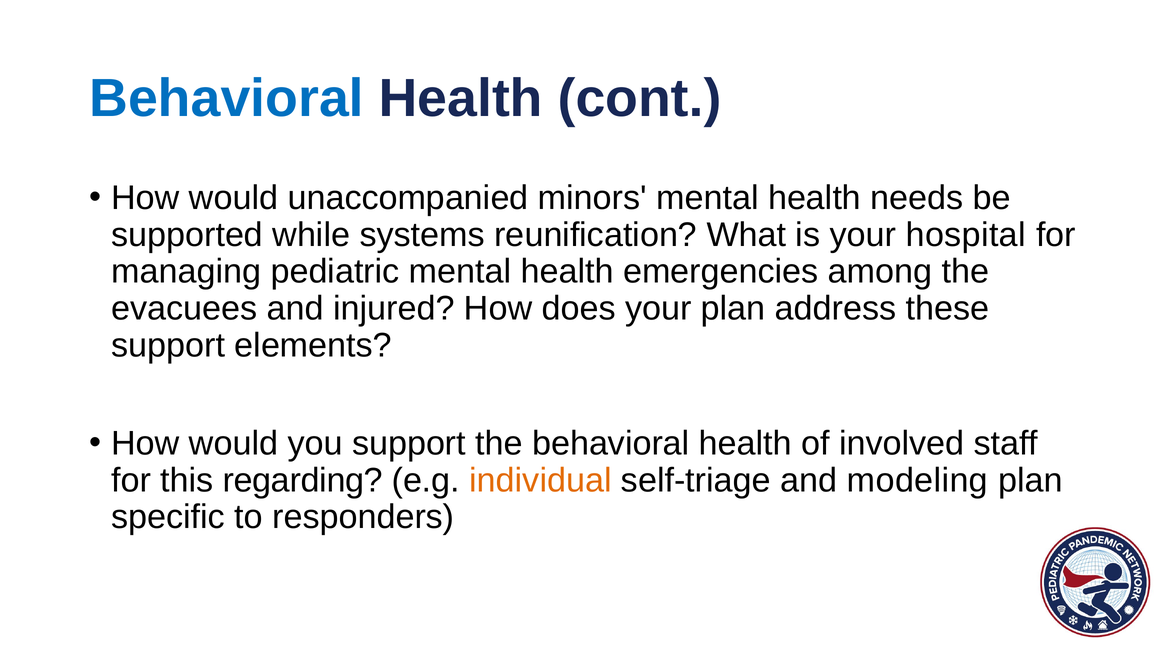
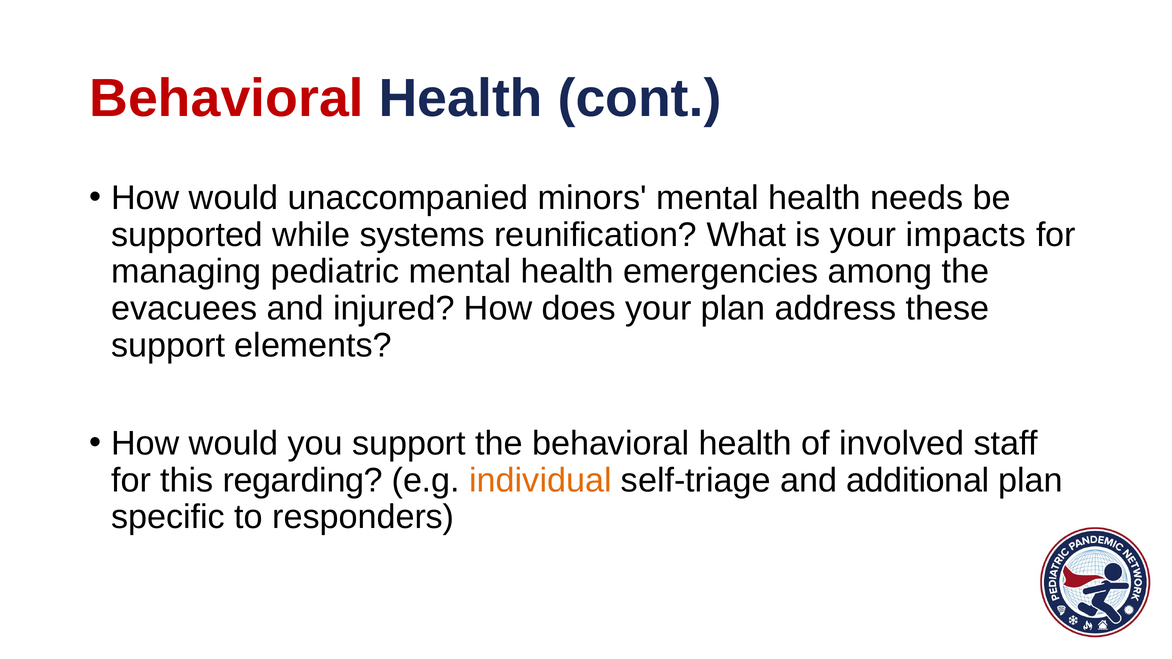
Behavioral at (227, 98) colour: blue -> red
hospital: hospital -> impacts
modeling: modeling -> additional
